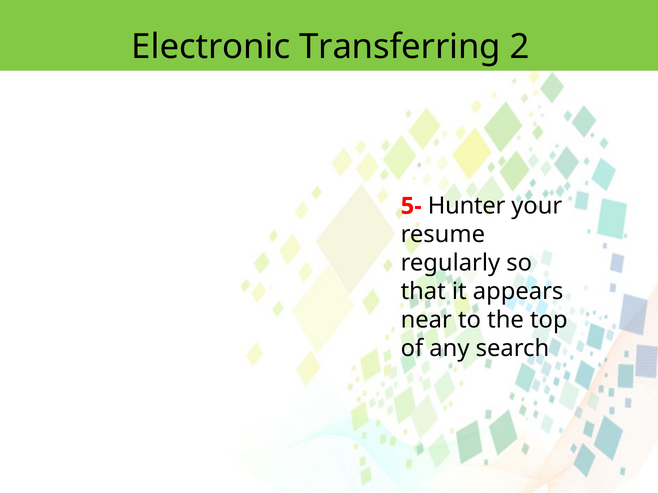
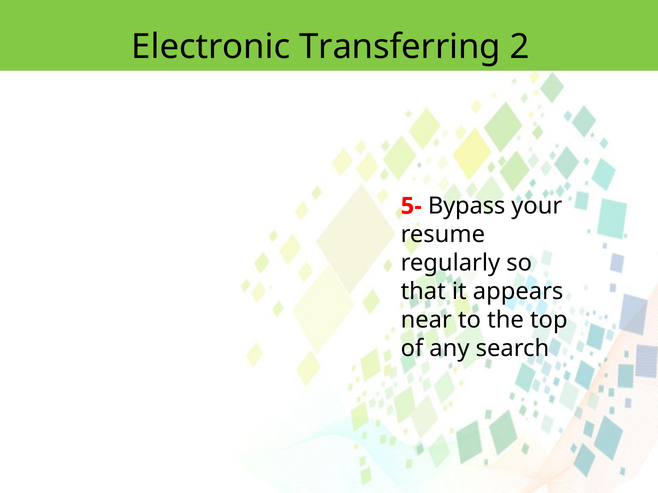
Hunter: Hunter -> Bypass
